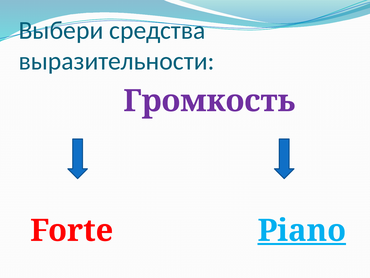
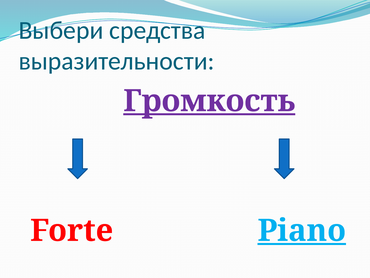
Громкость underline: none -> present
